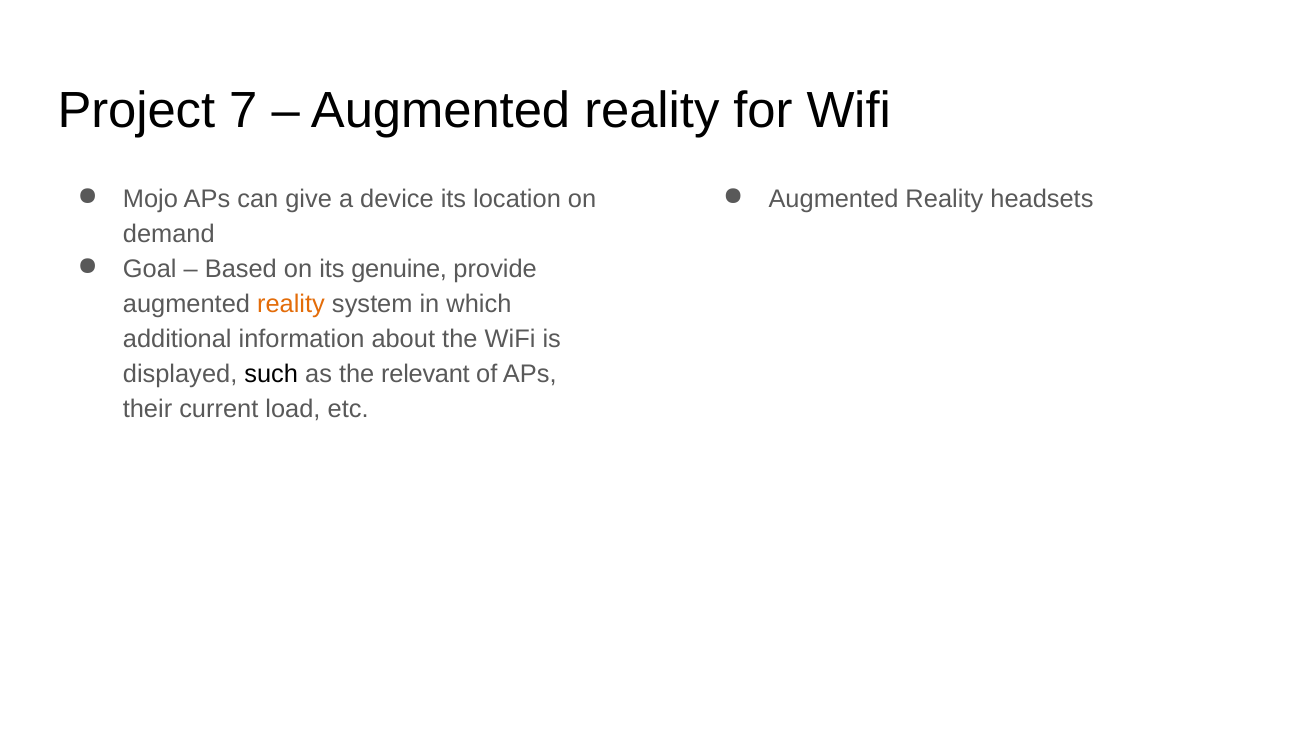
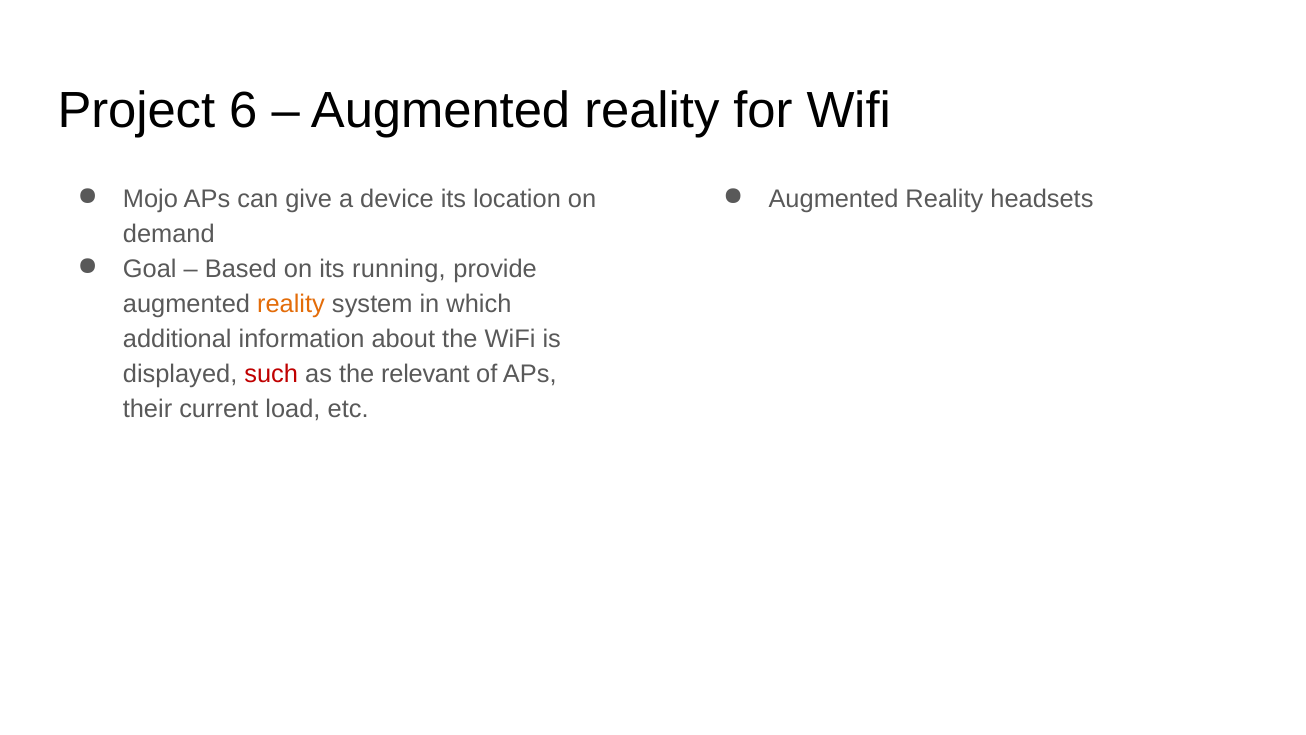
7: 7 -> 6
genuine: genuine -> running
such colour: black -> red
